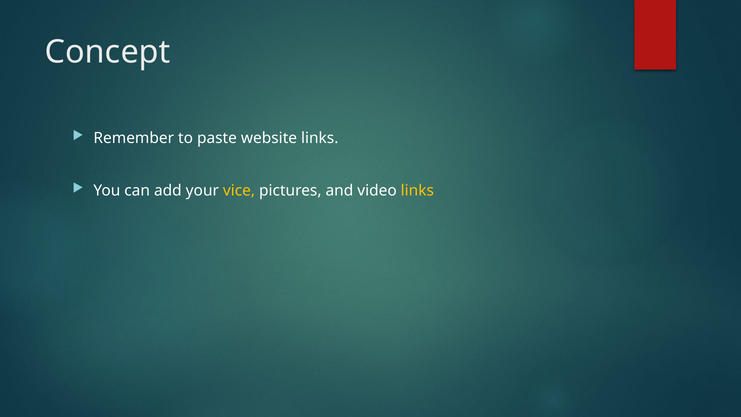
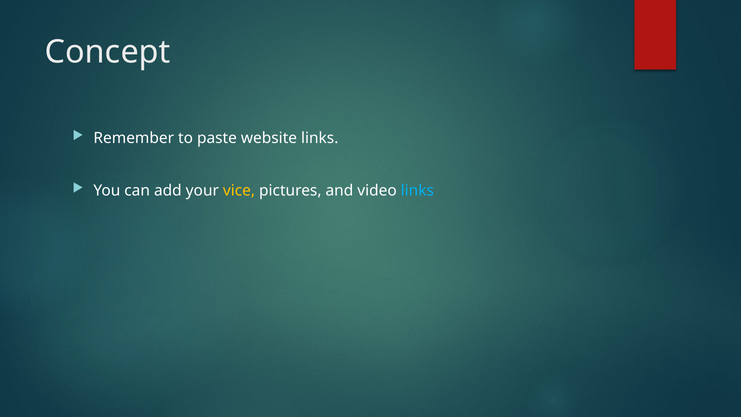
links at (417, 190) colour: yellow -> light blue
